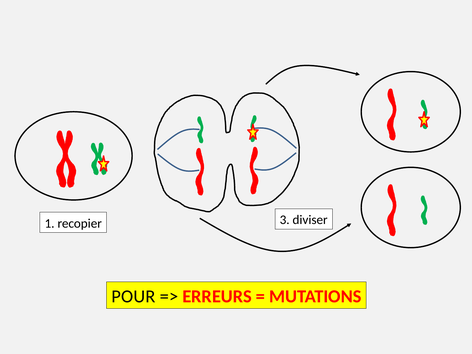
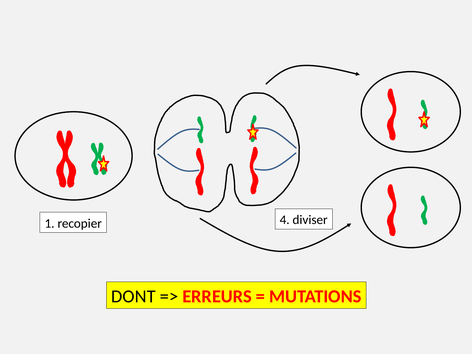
3: 3 -> 4
POUR: POUR -> DONT
